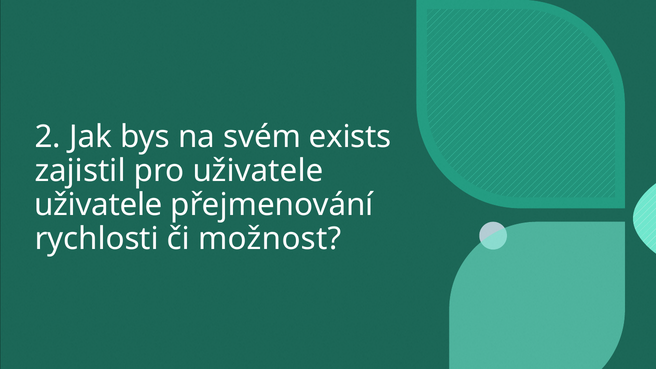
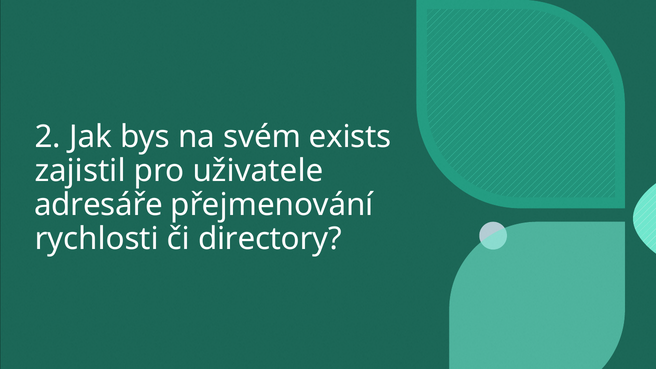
uživatele at (98, 205): uživatele -> adresáře
možnost: možnost -> directory
